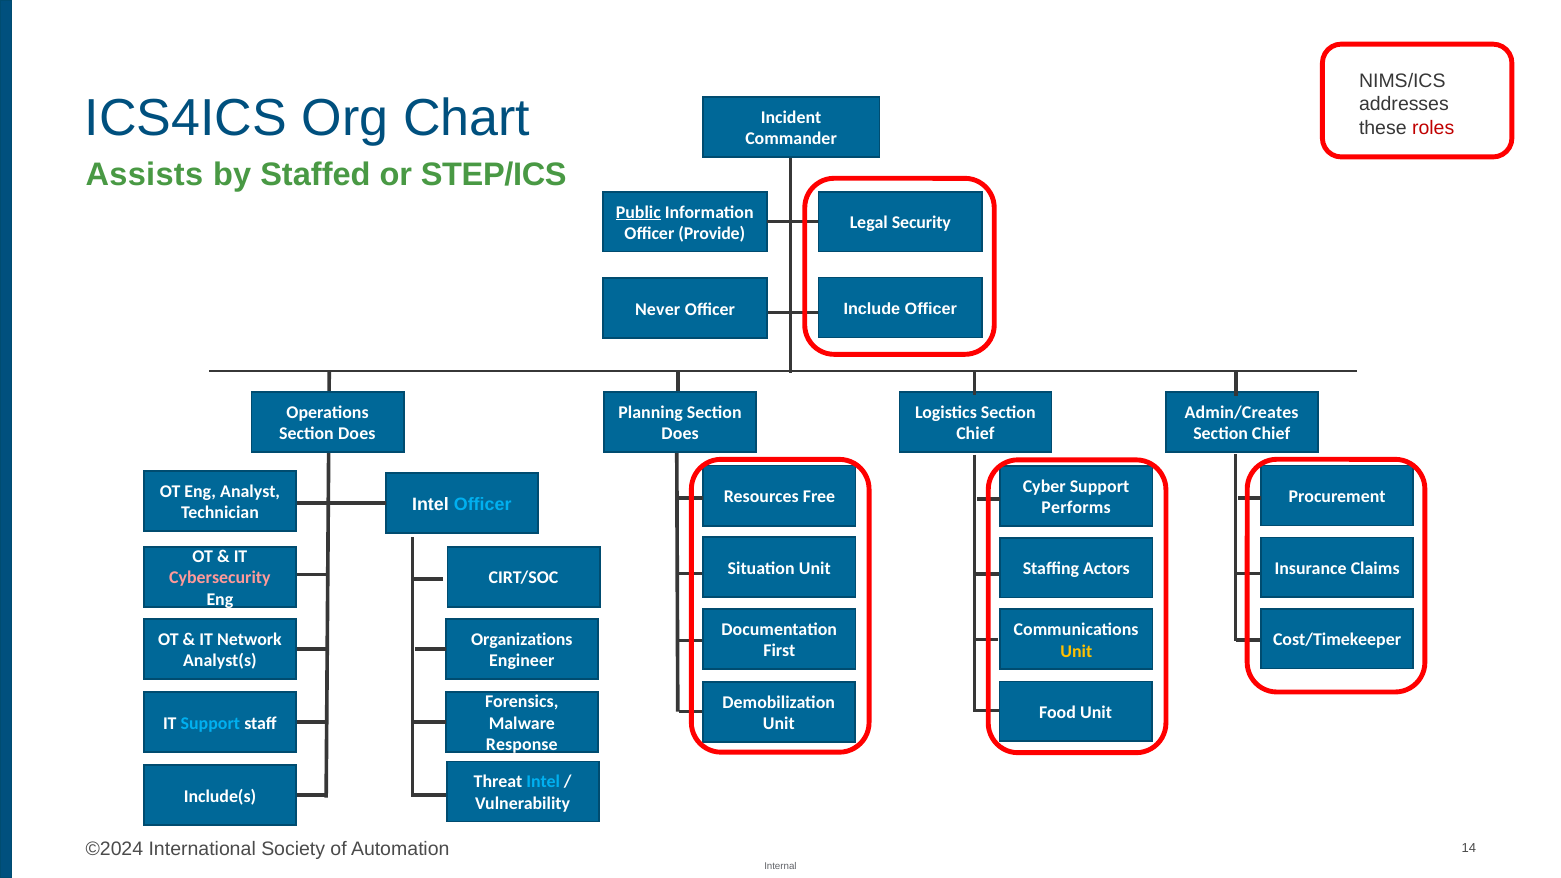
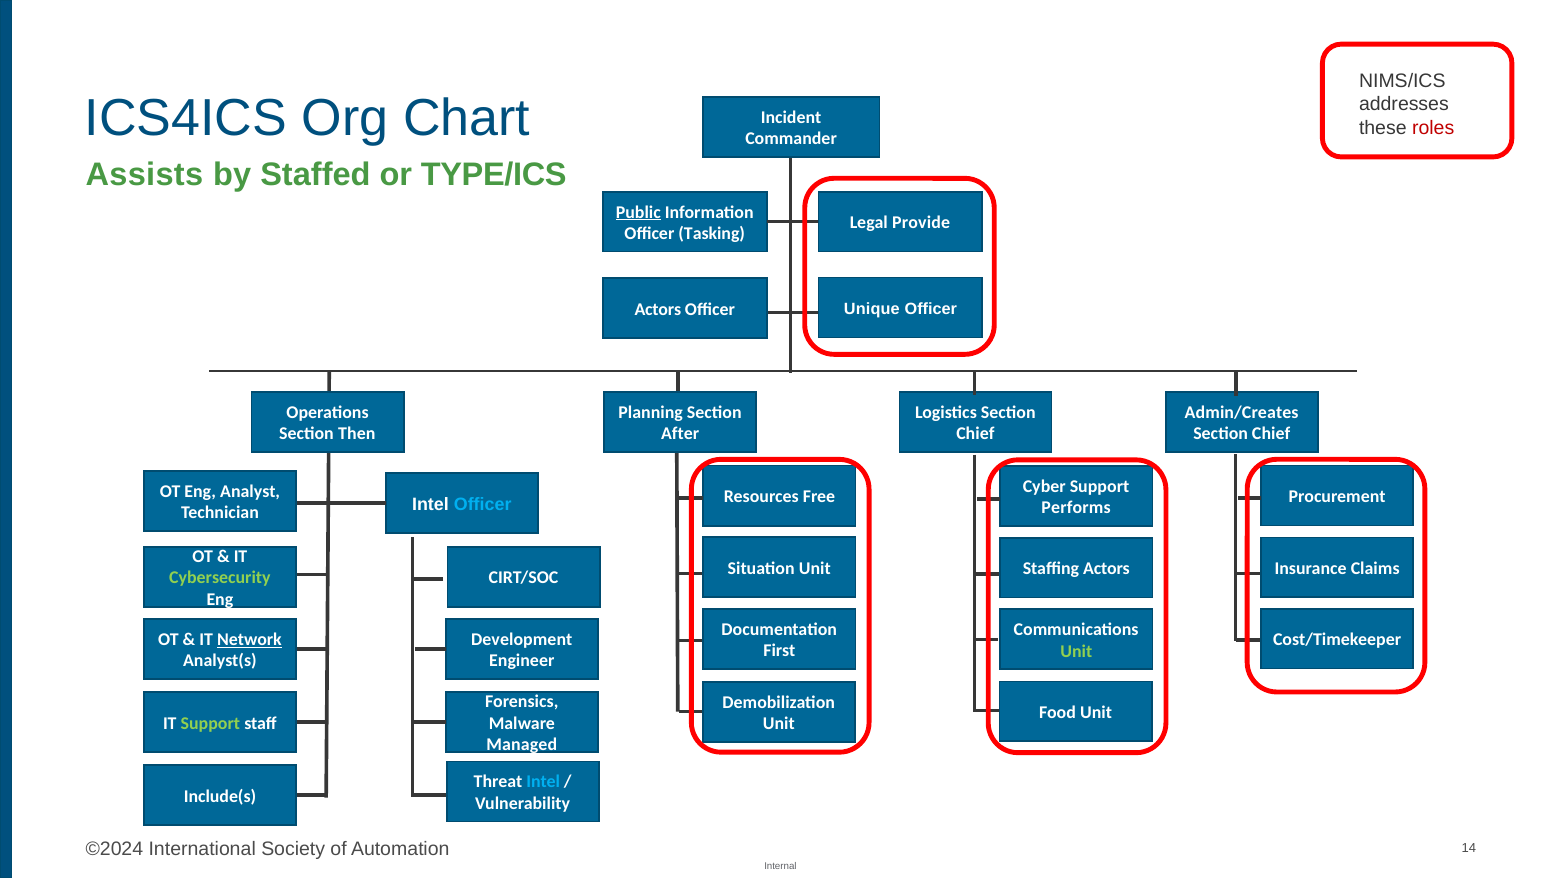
STEP/ICS: STEP/ICS -> TYPE/ICS
Security: Security -> Provide
Provide: Provide -> Tasking
Include: Include -> Unique
Never at (658, 309): Never -> Actors
Does at (357, 434): Does -> Then
Does at (680, 434): Does -> After
Cybersecurity colour: pink -> light green
Network underline: none -> present
Organizations: Organizations -> Development
Unit at (1076, 651) colour: yellow -> light green
Support at (210, 723) colour: light blue -> light green
Response: Response -> Managed
